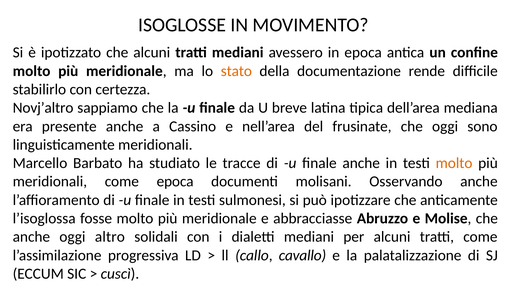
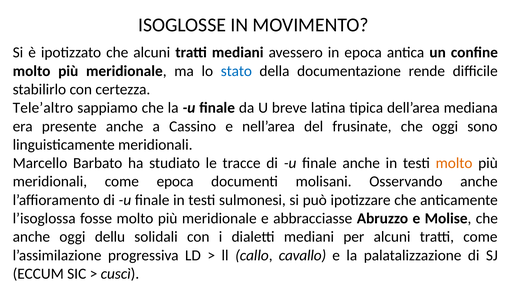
stato colour: orange -> blue
Novj’altro: Novj’altro -> Tele’altro
altro: altro -> dellu
